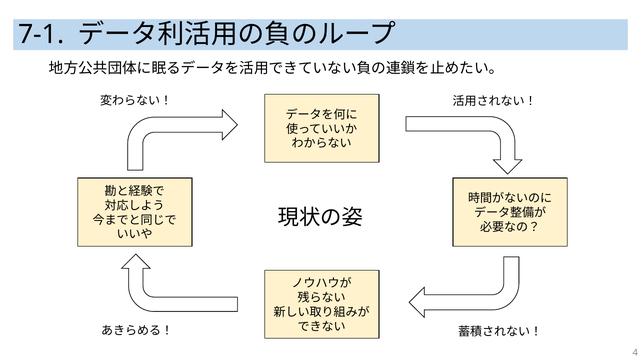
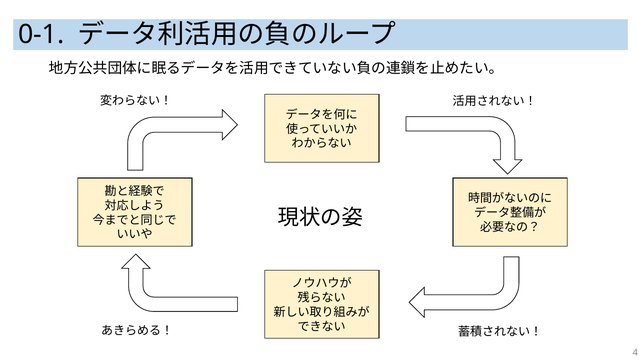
7-1: 7-1 -> 0-1
